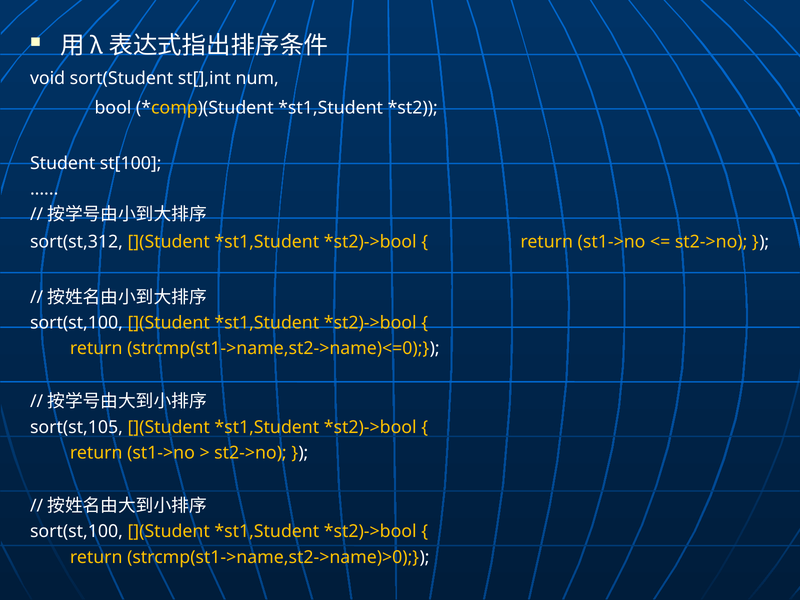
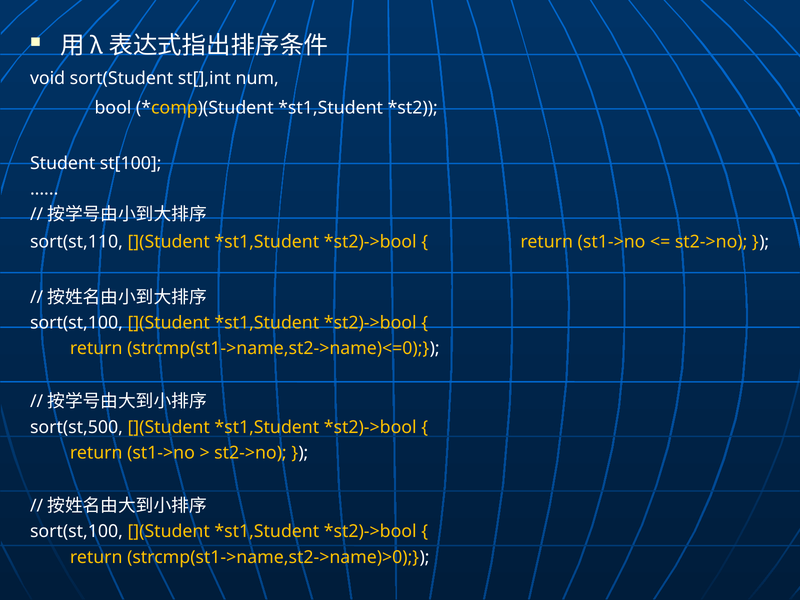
sort(st,312: sort(st,312 -> sort(st,110
sort(st,105: sort(st,105 -> sort(st,500
